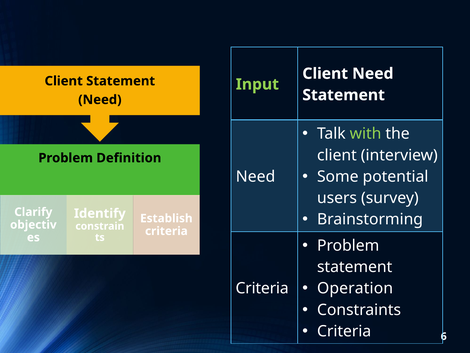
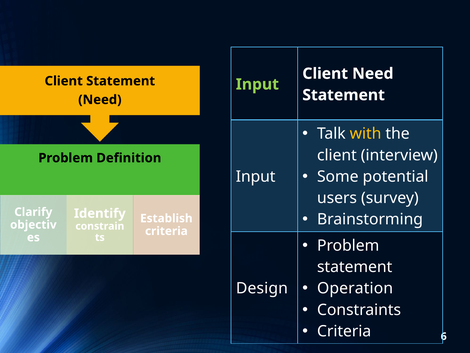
with colour: light green -> yellow
Need at (256, 176): Need -> Input
Criteria at (262, 288): Criteria -> Design
